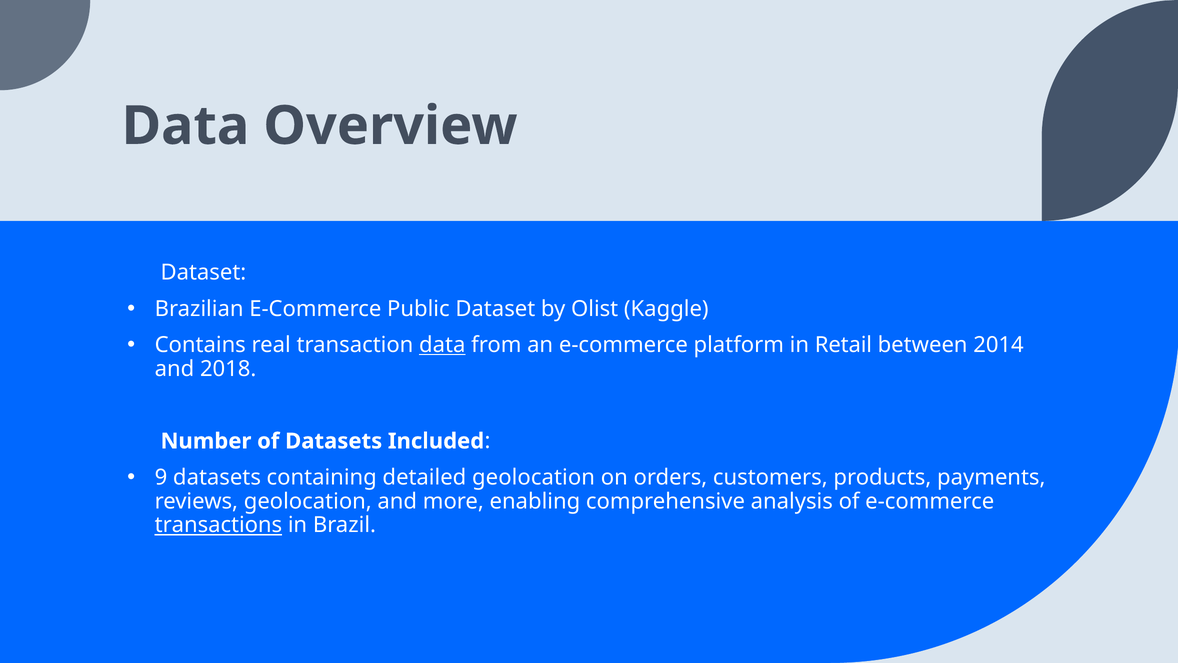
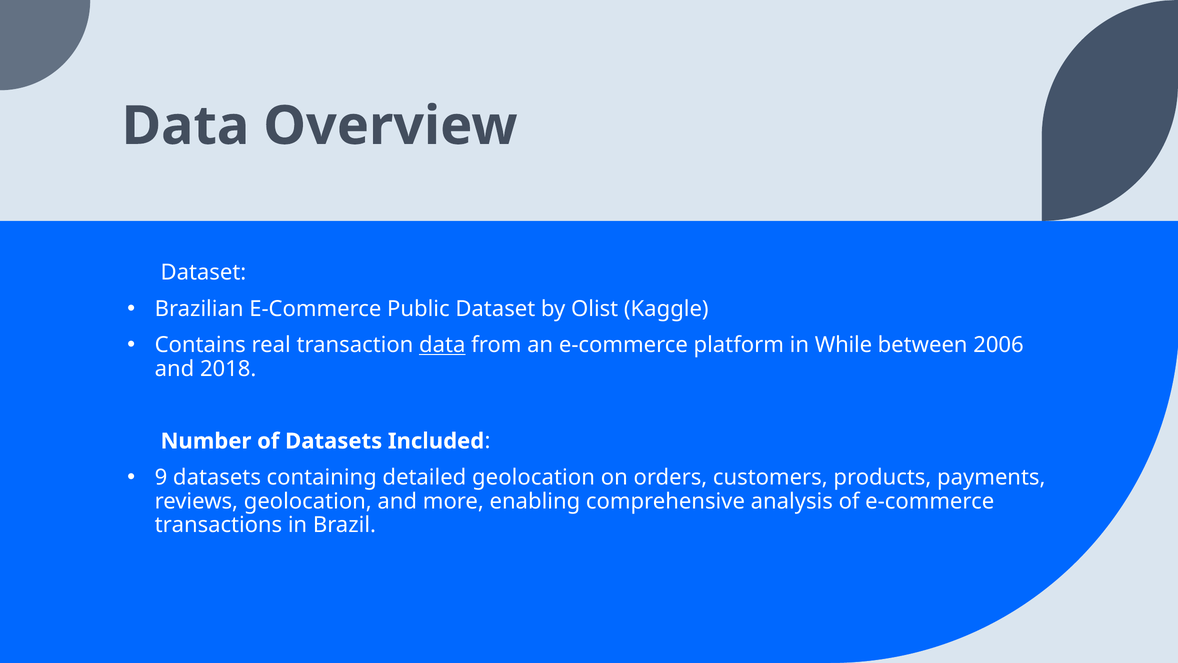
Retail: Retail -> While
2014: 2014 -> 2006
transactions underline: present -> none
